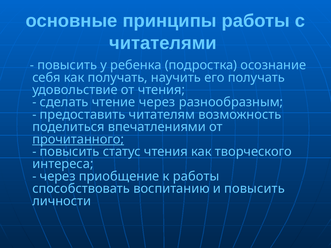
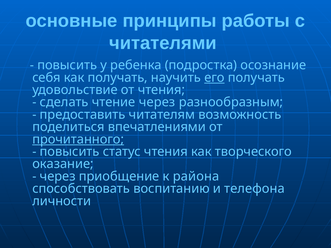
его underline: none -> present
интереса: интереса -> оказание
к работы: работы -> района
и повысить: повысить -> телефона
